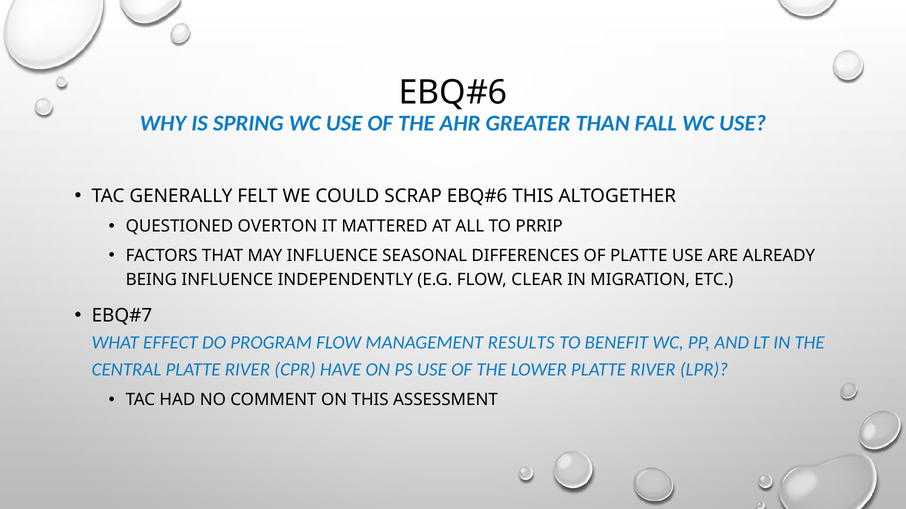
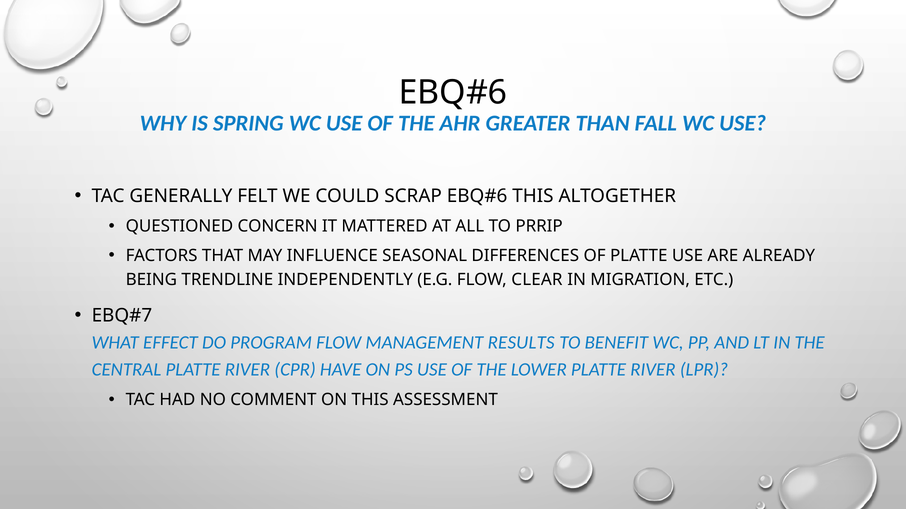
OVERTON: OVERTON -> CONCERN
BEING INFLUENCE: INFLUENCE -> TRENDLINE
